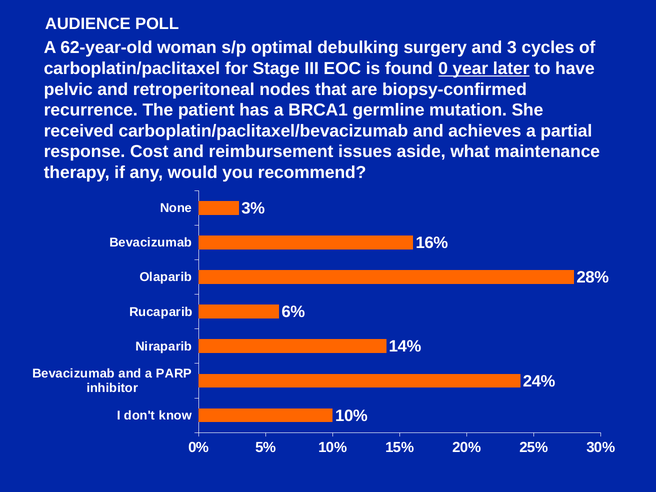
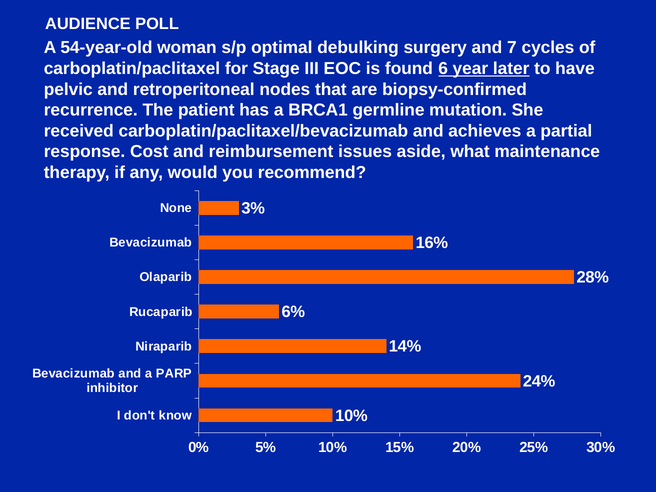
62-year-old: 62-year-old -> 54-year-old
3: 3 -> 7
0: 0 -> 6
